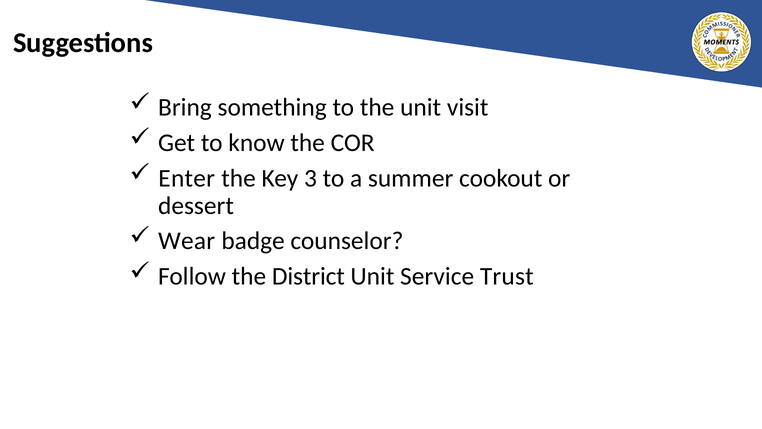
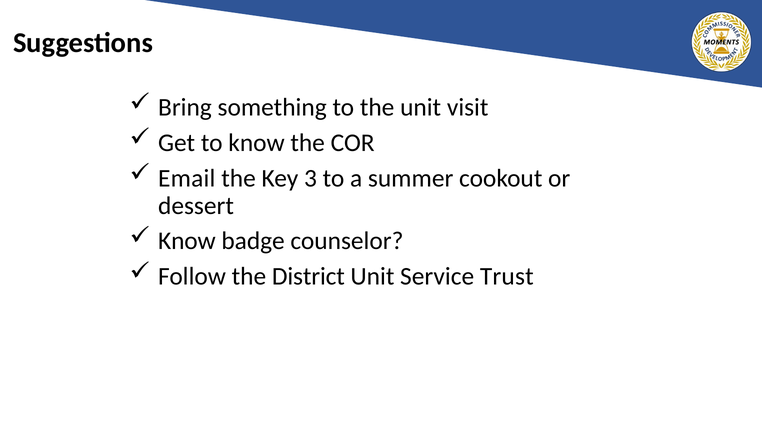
Enter: Enter -> Email
Wear at (187, 241): Wear -> Know
